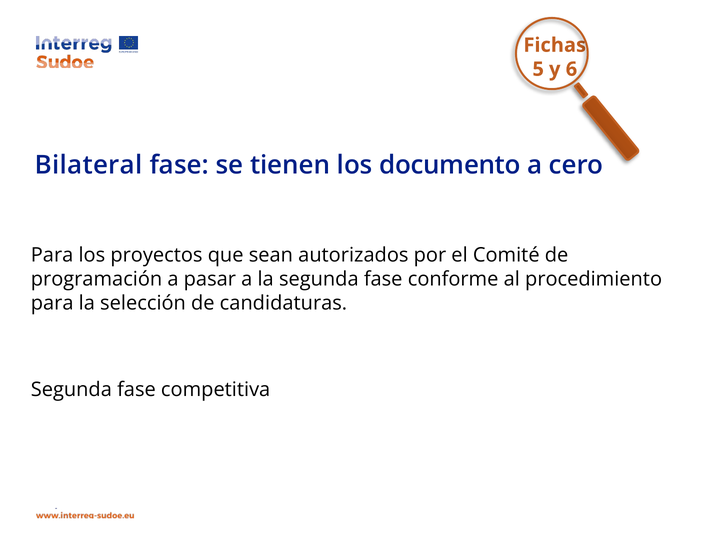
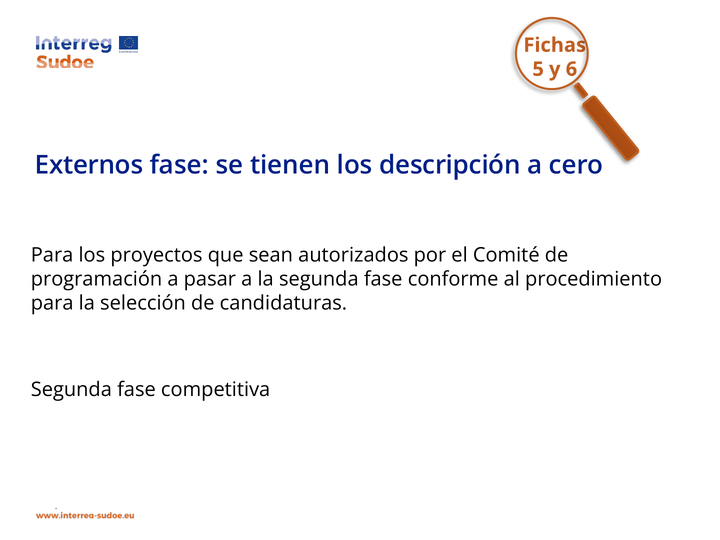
Bilateral: Bilateral -> Externos
documento: documento -> descripción
